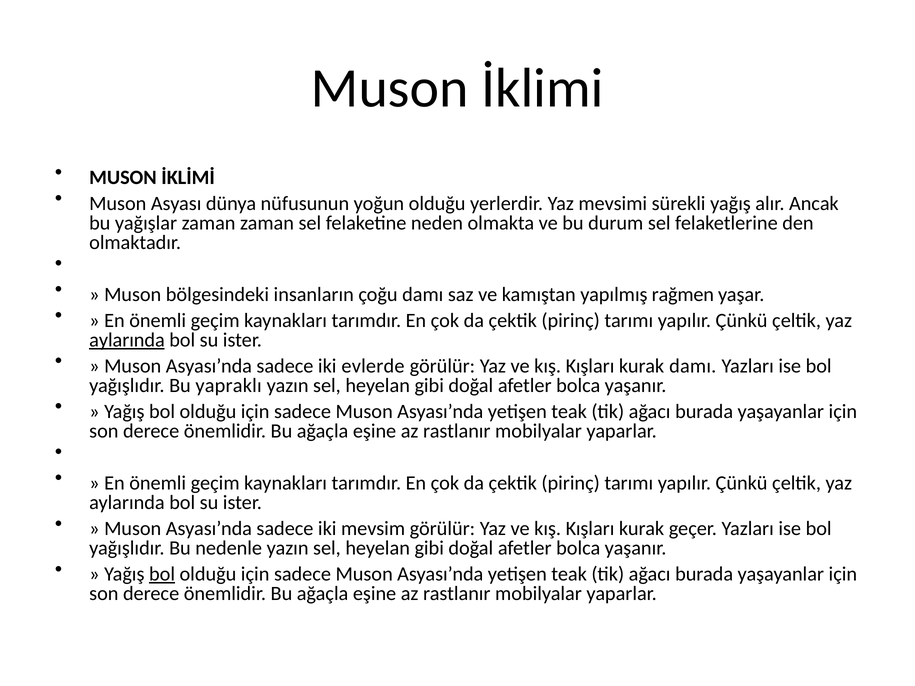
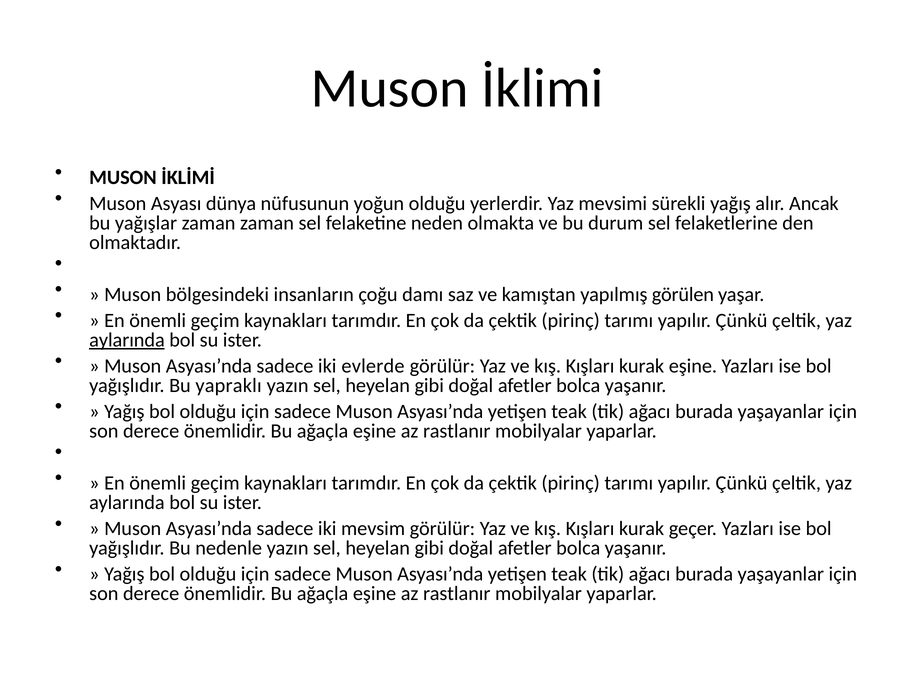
rağmen: rağmen -> görülen
kurak damı: damı -> eşine
bol at (162, 574) underline: present -> none
